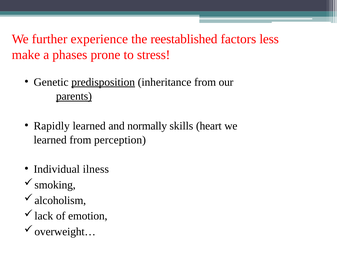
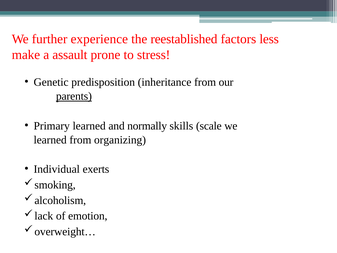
phases: phases -> assault
predisposition underline: present -> none
Rapidly: Rapidly -> Primary
heart: heart -> scale
perception: perception -> organizing
ilness: ilness -> exerts
